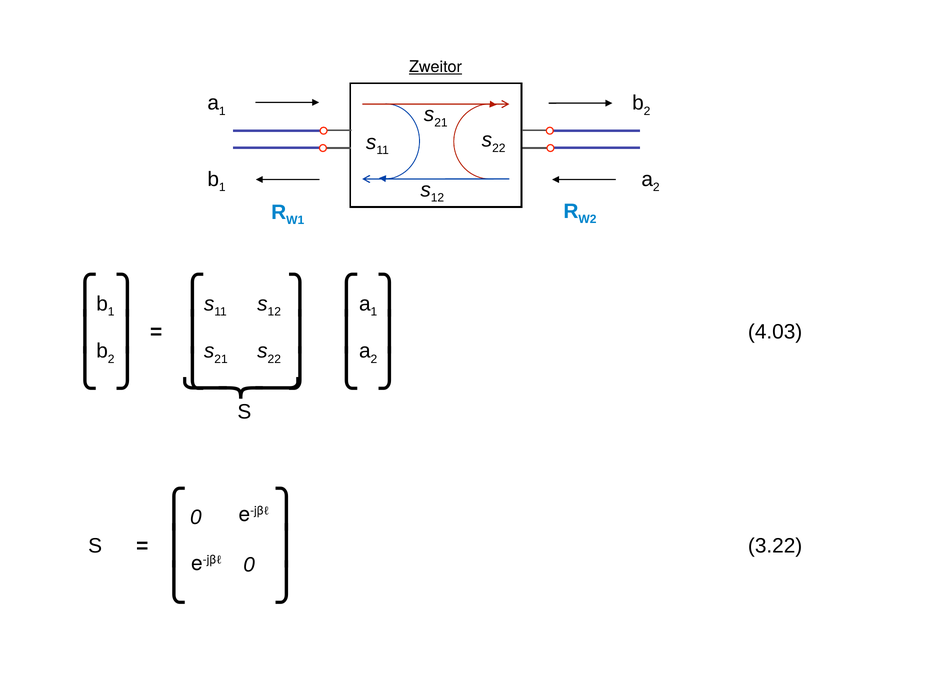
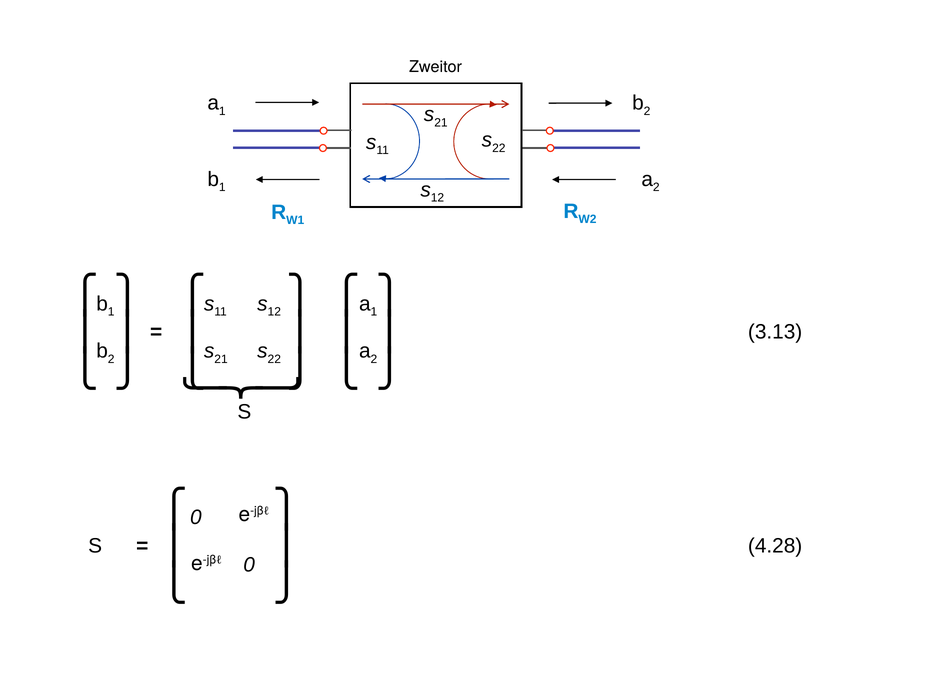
Zweitor underline: present -> none
4.03: 4.03 -> 3.13
3.22: 3.22 -> 4.28
